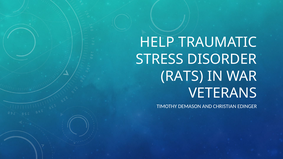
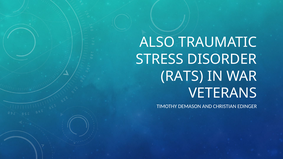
HELP: HELP -> ALSO
